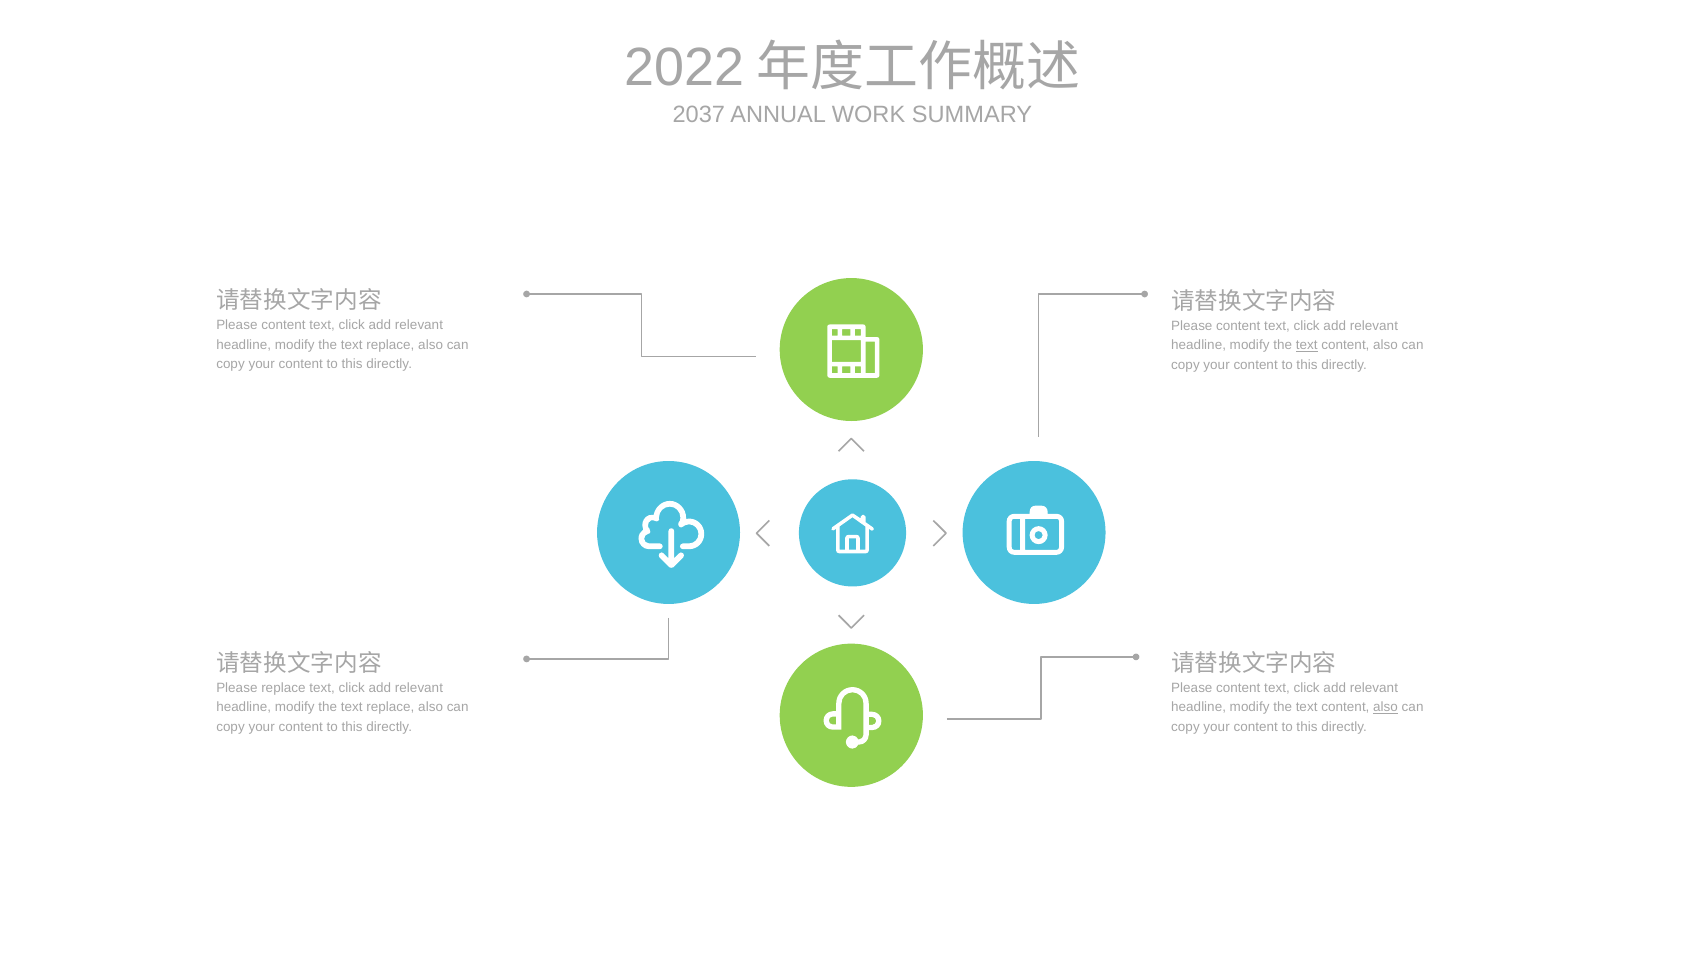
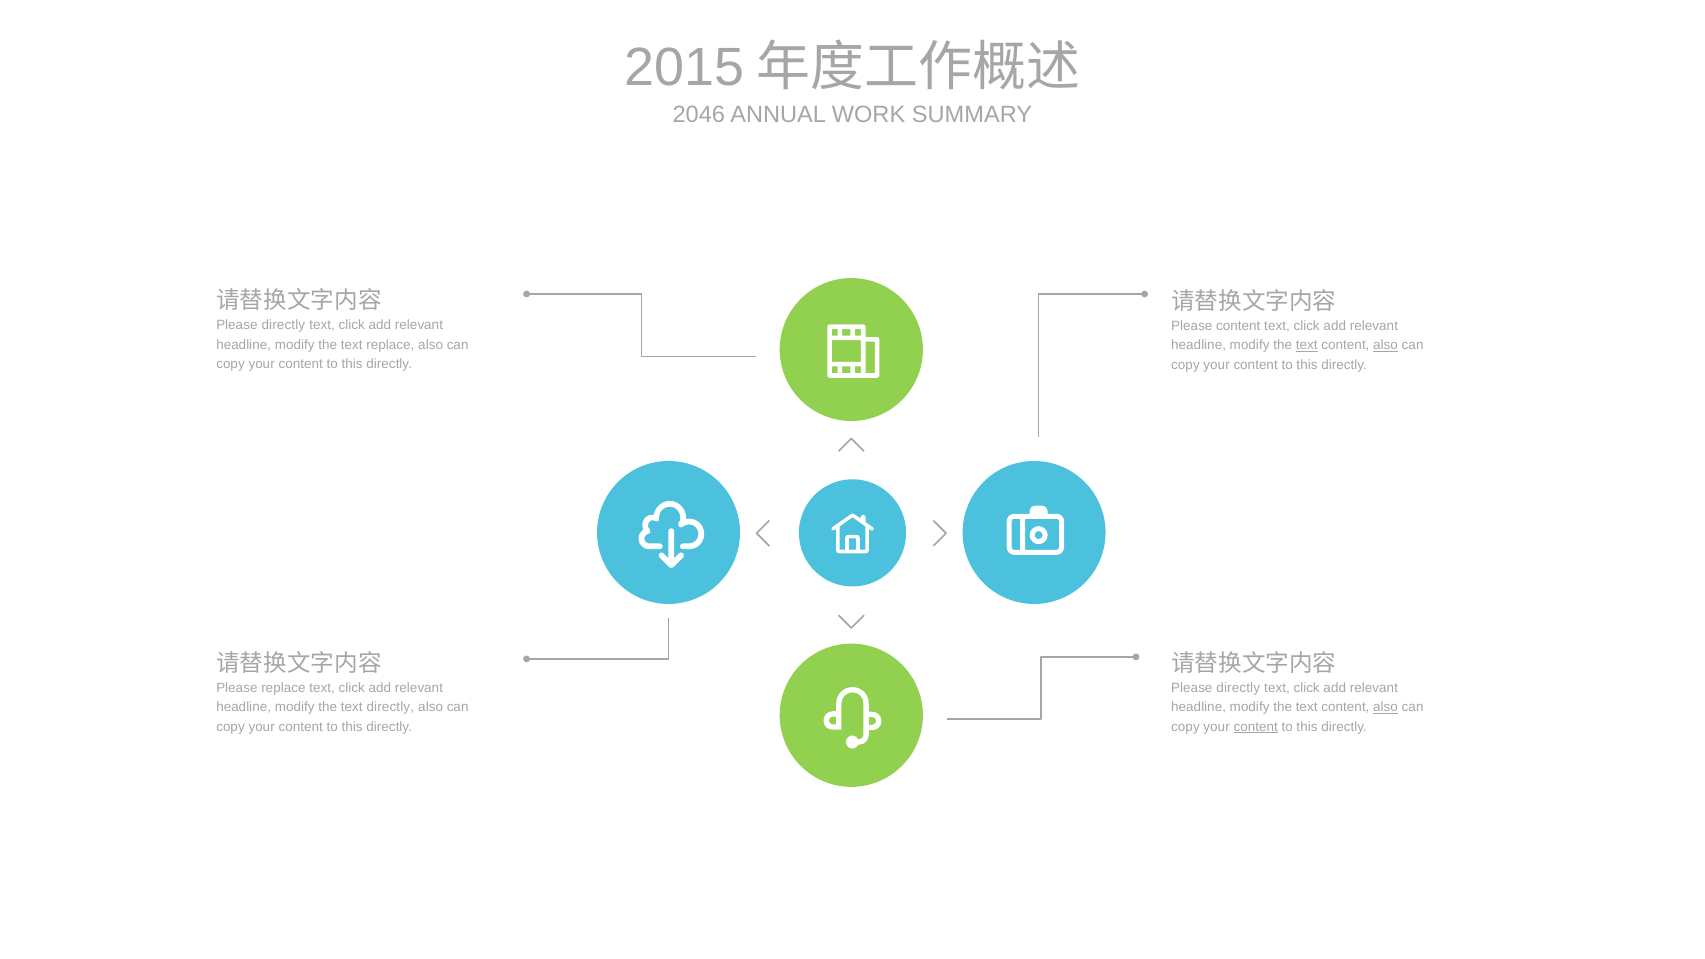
2022: 2022 -> 2015
2037: 2037 -> 2046
content at (283, 325): content -> directly
also at (1385, 345) underline: none -> present
content at (1238, 688): content -> directly
replace at (390, 707): replace -> directly
content at (1256, 727) underline: none -> present
